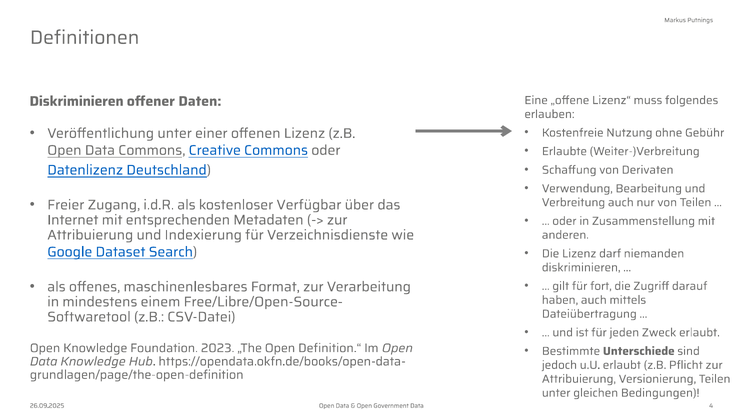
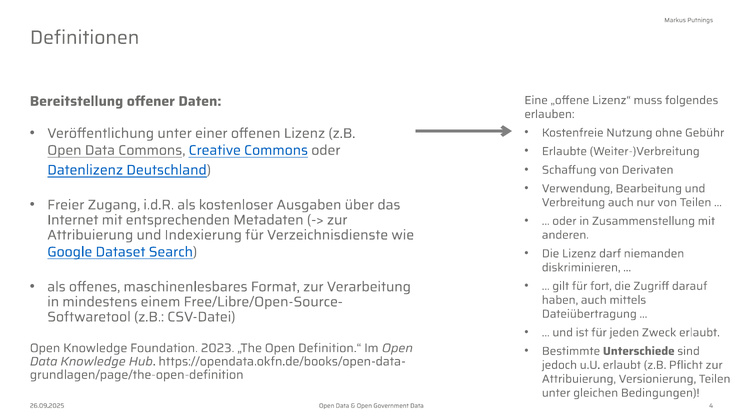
Diskriminieren at (77, 101): Diskriminieren -> Bereitstellung
Verfügbar: Verfügbar -> Ausgaben
